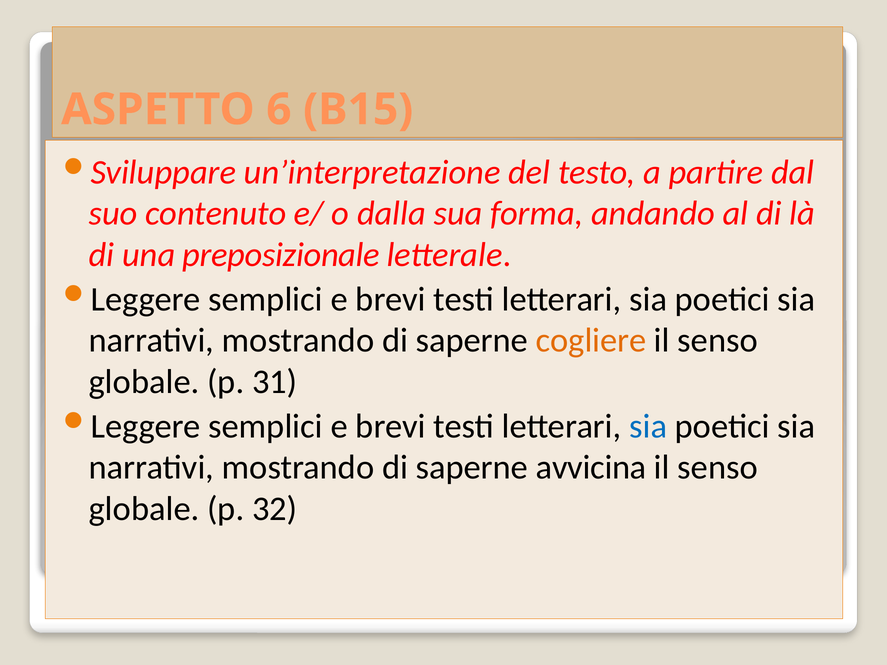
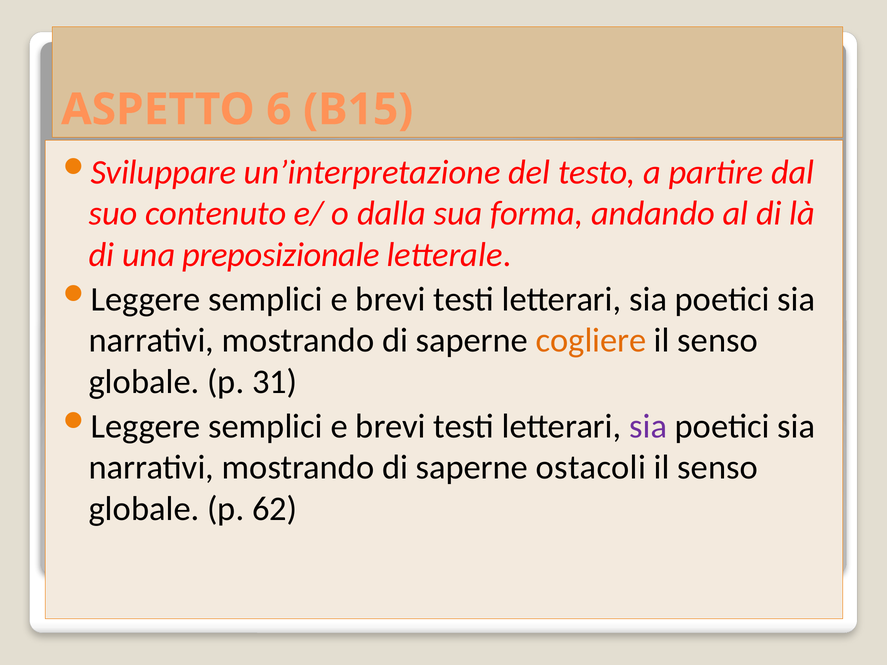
sia at (648, 426) colour: blue -> purple
avvicina: avvicina -> ostacoli
32: 32 -> 62
